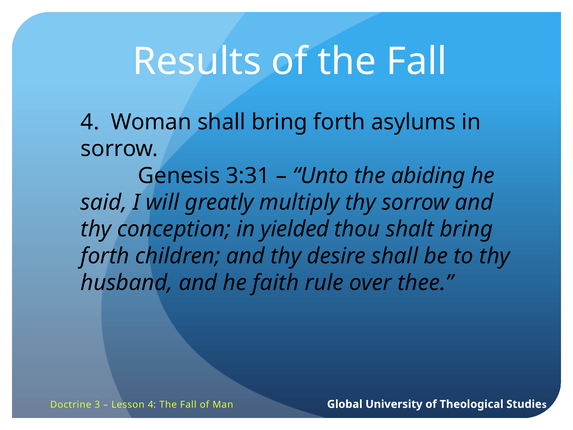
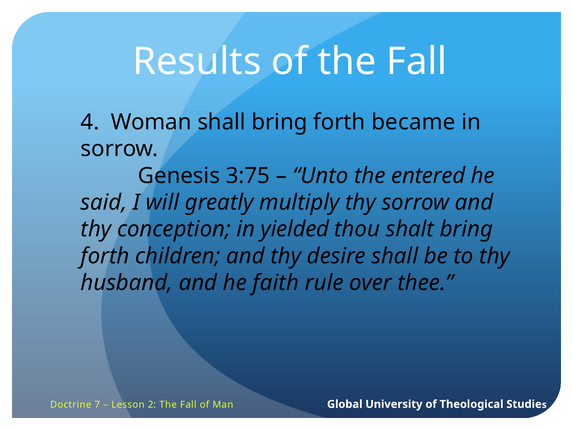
asylums: asylums -> became
3:31: 3:31 -> 3:75
abiding: abiding -> entered
3: 3 -> 7
Lesson 4: 4 -> 2
